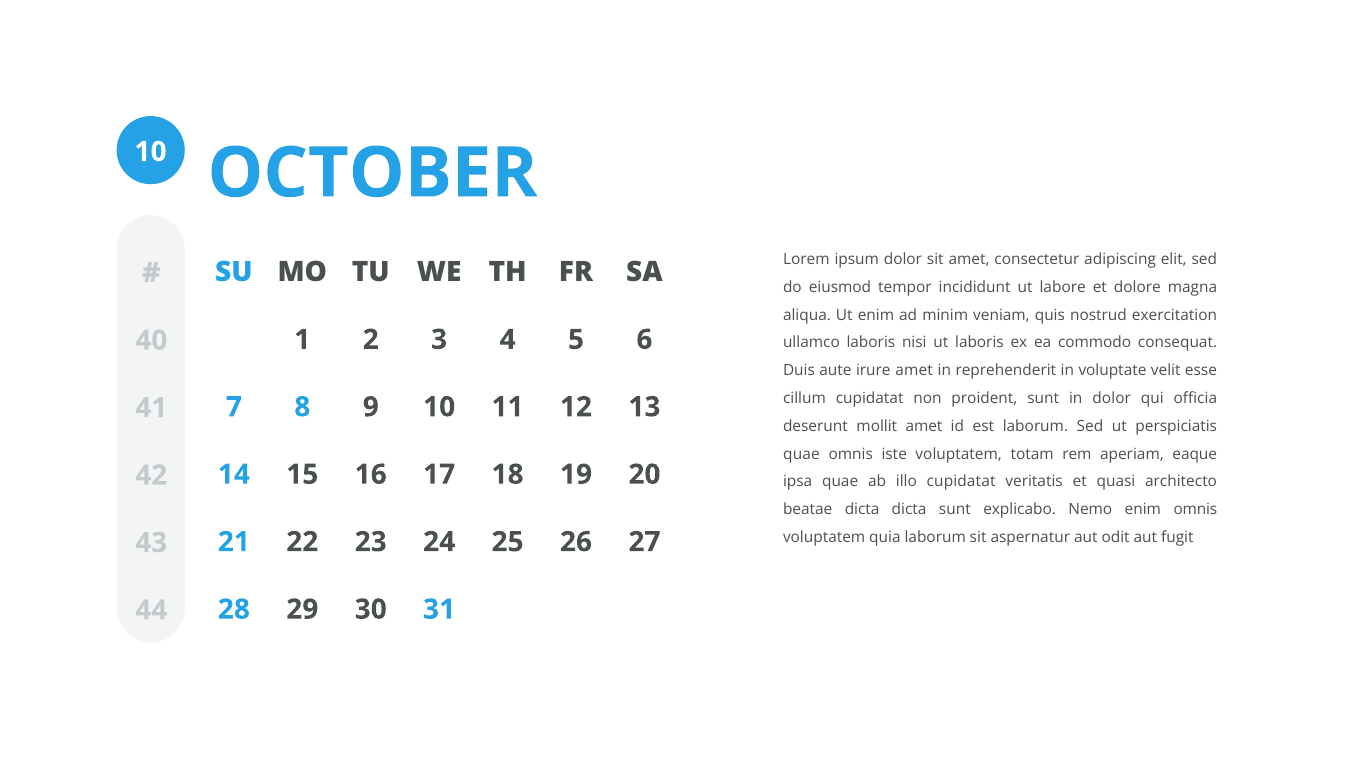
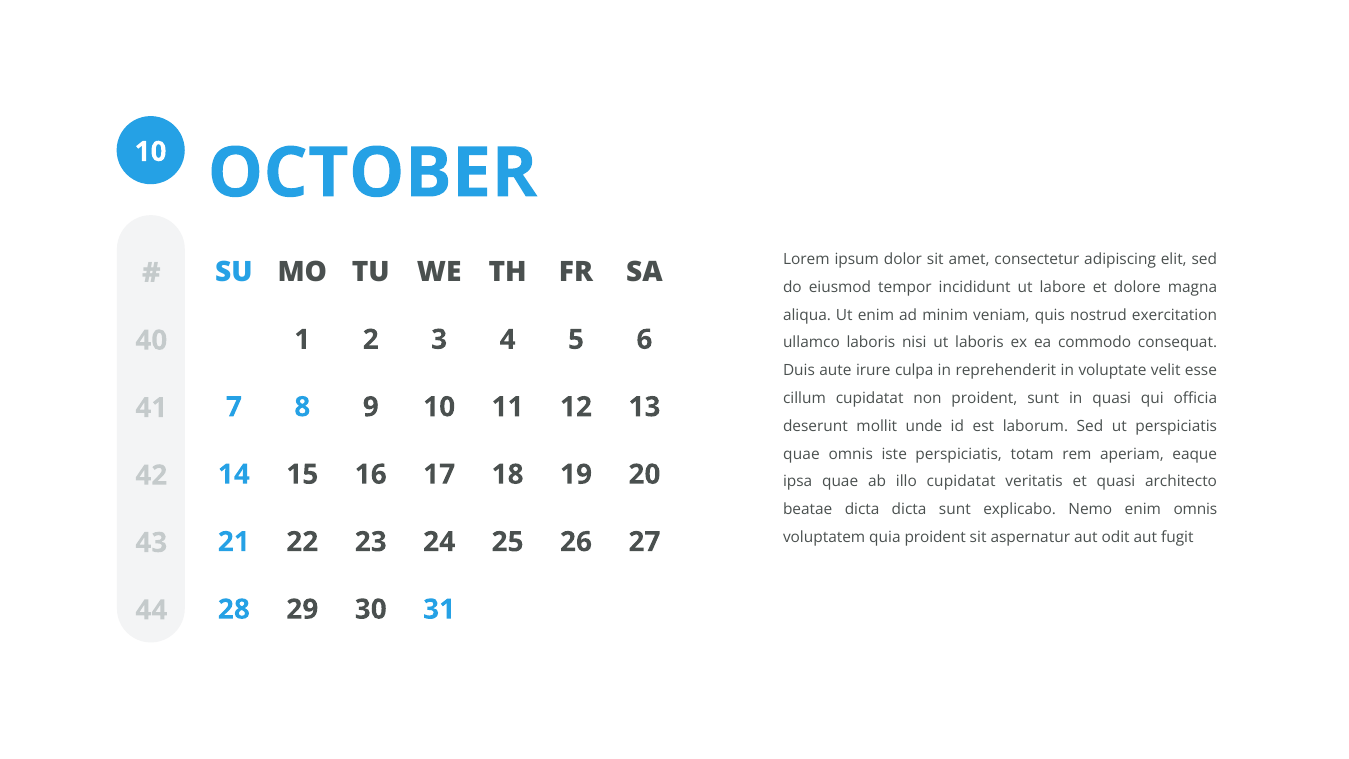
irure amet: amet -> culpa
in dolor: dolor -> quasi
mollit amet: amet -> unde
iste voluptatem: voluptatem -> perspiciatis
quia laborum: laborum -> proident
